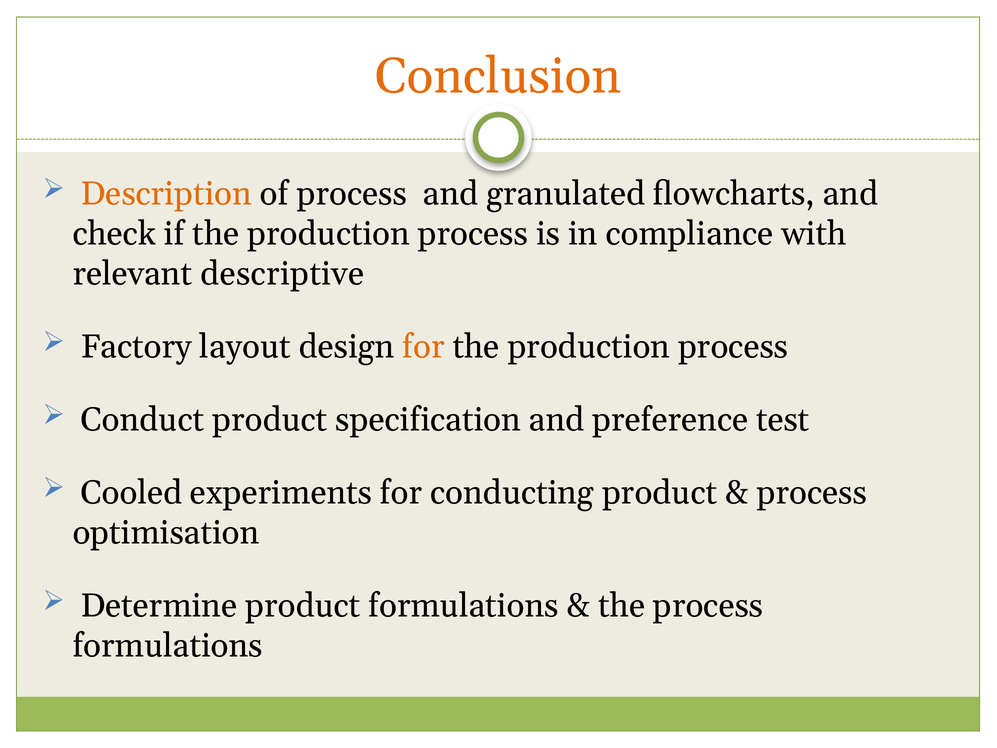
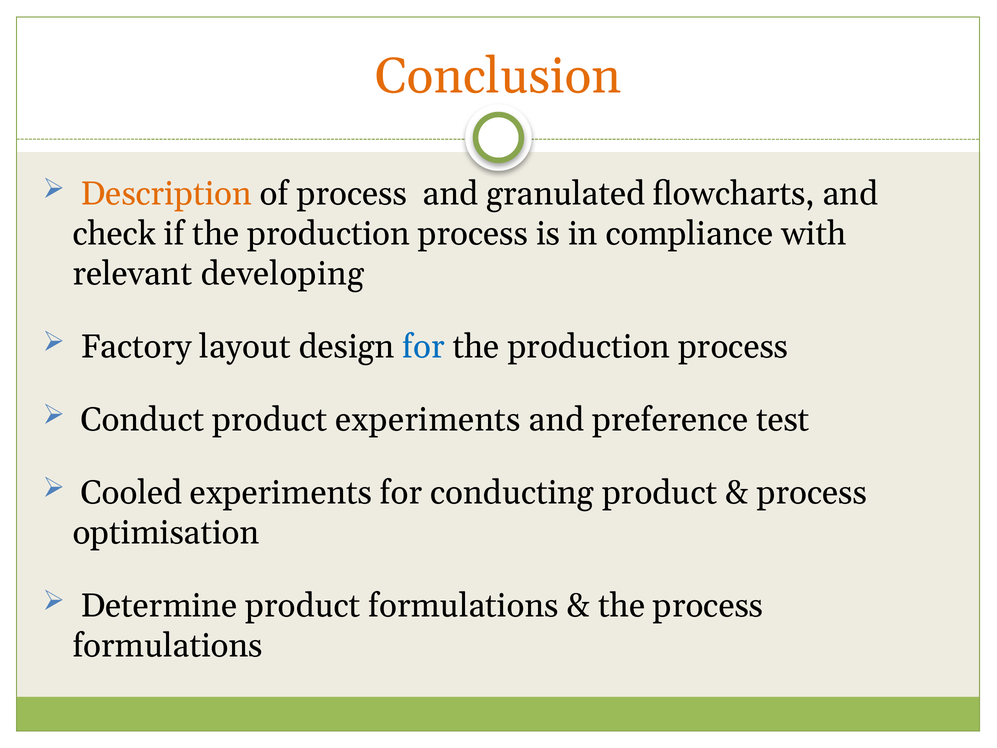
descriptive: descriptive -> developing
for at (424, 347) colour: orange -> blue
product specification: specification -> experiments
